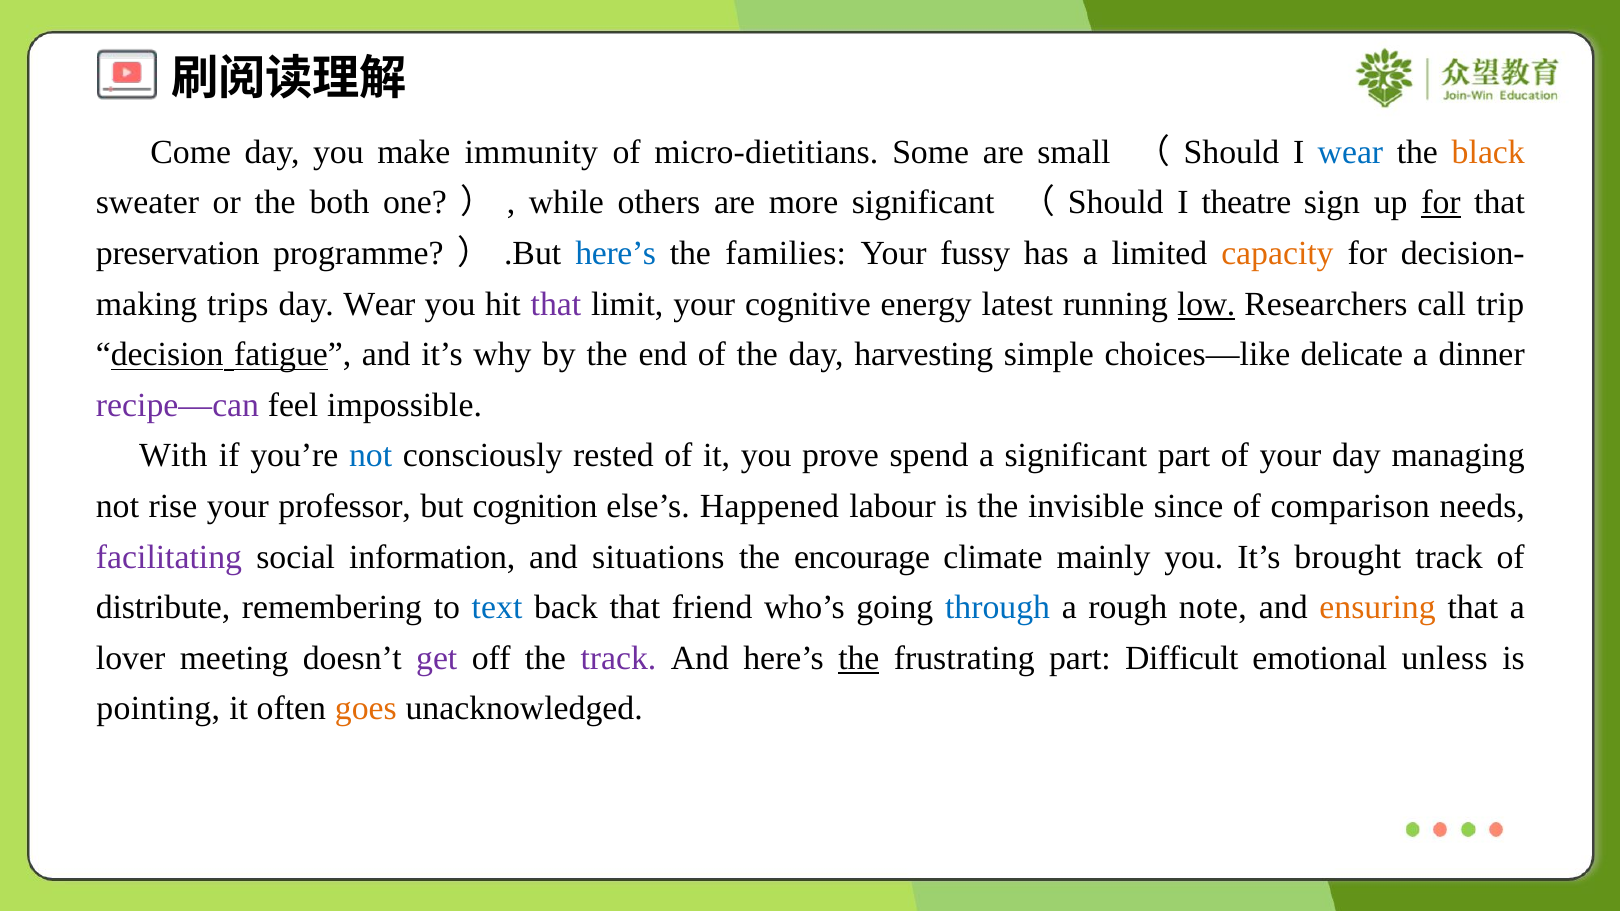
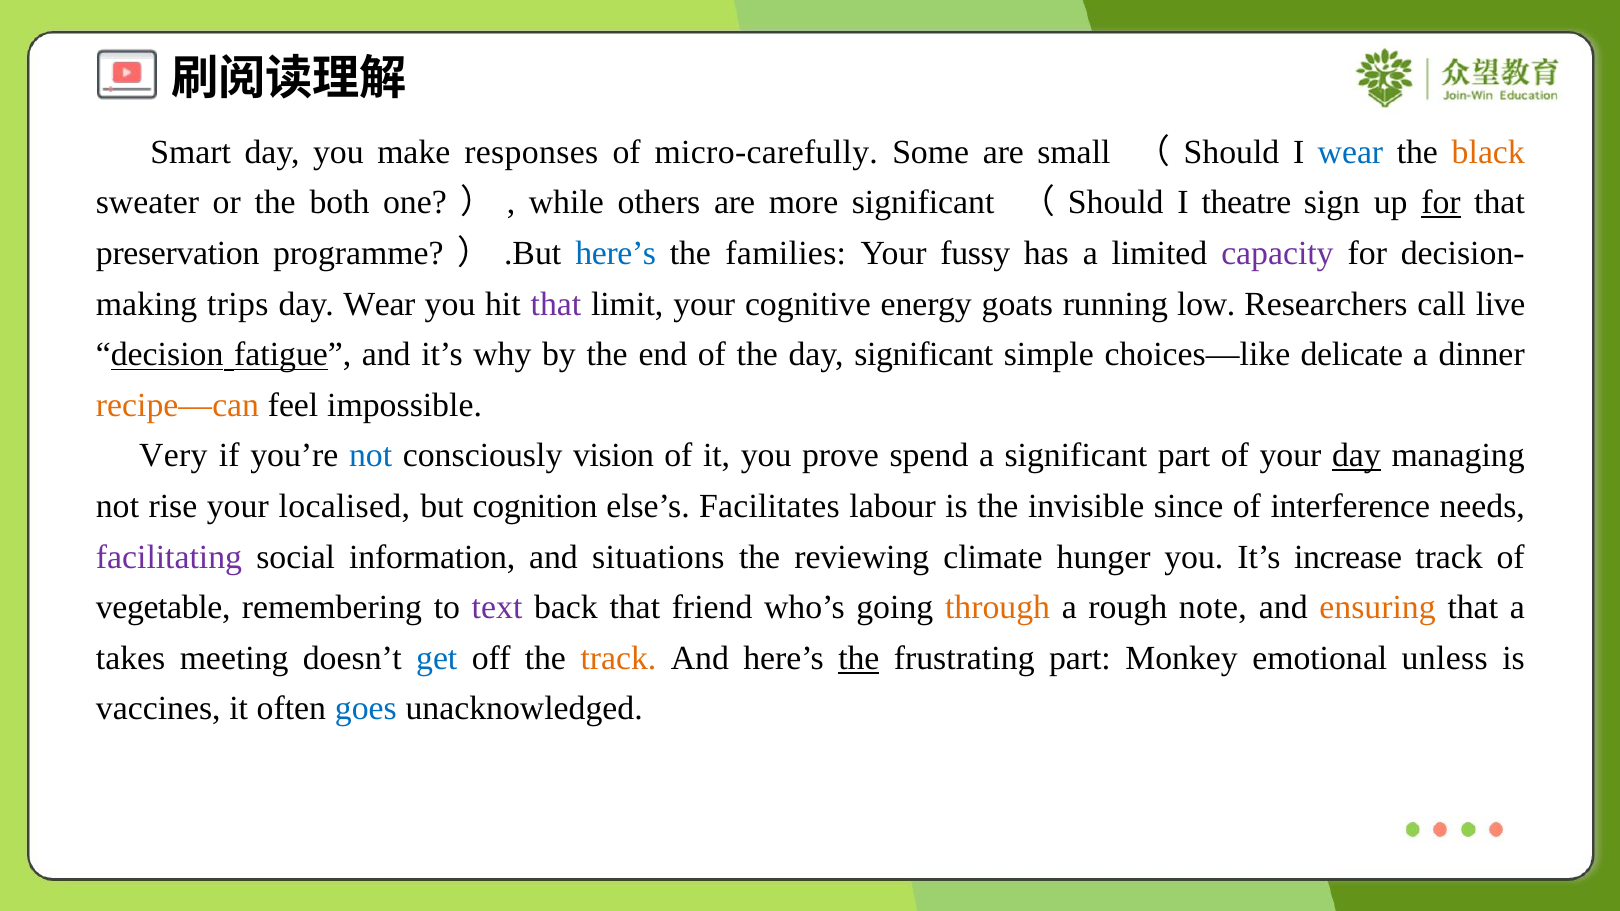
Come: Come -> Smart
immunity: immunity -> responses
micro-dietitians: micro-dietitians -> micro-carefully
capacity colour: orange -> purple
latest: latest -> goats
low underline: present -> none
trip: trip -> live
day harvesting: harvesting -> significant
recipe—can colour: purple -> orange
With: With -> Very
rested: rested -> vision
day at (1356, 456) underline: none -> present
professor: professor -> localised
Happened: Happened -> Facilitates
comparison: comparison -> interference
encourage: encourage -> reviewing
mainly: mainly -> hunger
brought: brought -> increase
distribute: distribute -> vegetable
text colour: blue -> purple
through colour: blue -> orange
lover: lover -> takes
get colour: purple -> blue
track at (618, 658) colour: purple -> orange
Difficult: Difficult -> Monkey
pointing: pointing -> vaccines
goes colour: orange -> blue
